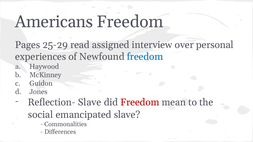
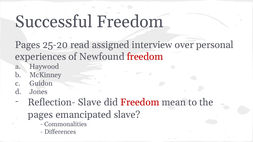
Americans: Americans -> Successful
25-29: 25-29 -> 25-20
freedom at (145, 57) colour: blue -> red
social at (40, 115): social -> pages
